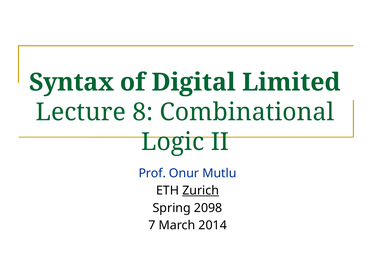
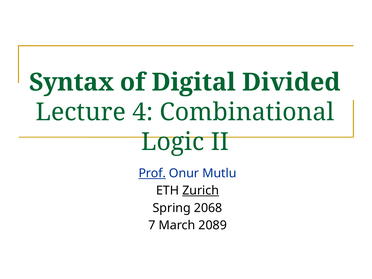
Limited: Limited -> Divided
8: 8 -> 4
Prof underline: none -> present
2098: 2098 -> 2068
2014: 2014 -> 2089
